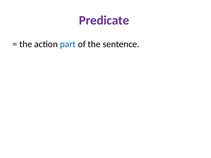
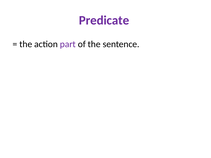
part colour: blue -> purple
